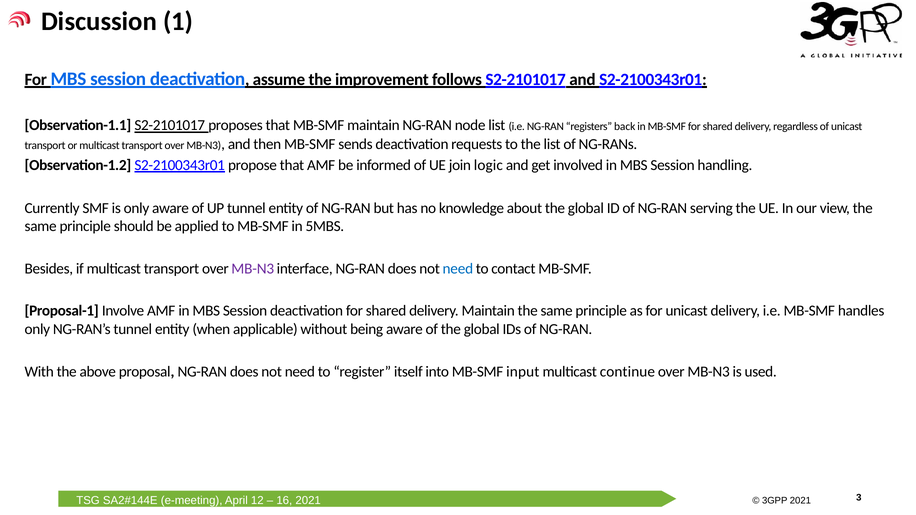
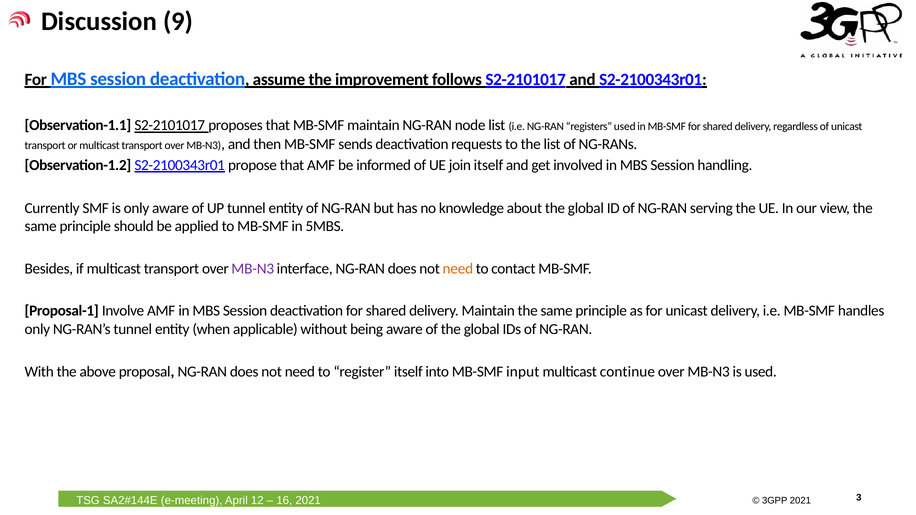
1: 1 -> 9
registers back: back -> used
join logic: logic -> itself
need at (458, 269) colour: blue -> orange
